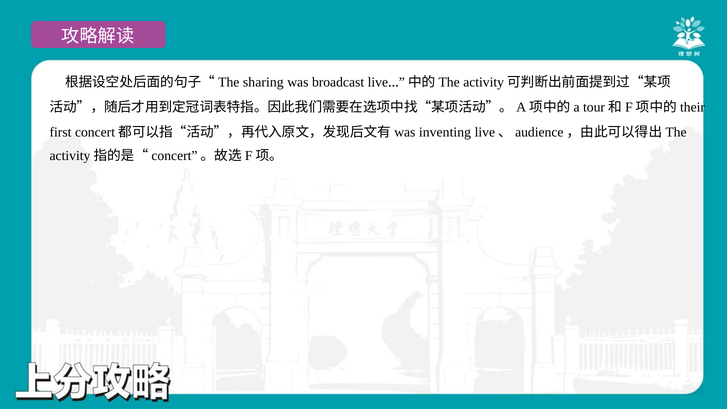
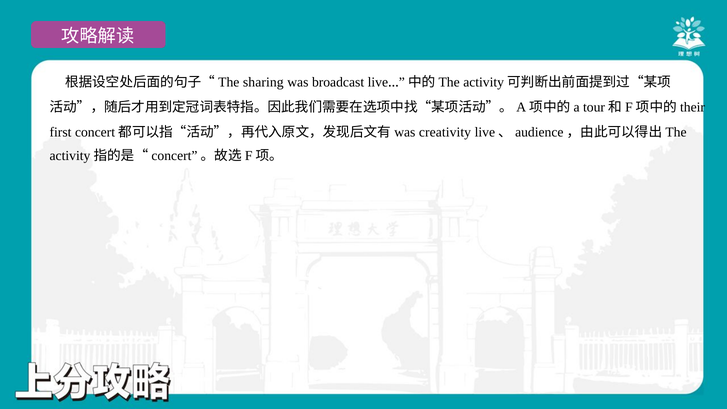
inventing: inventing -> creativity
